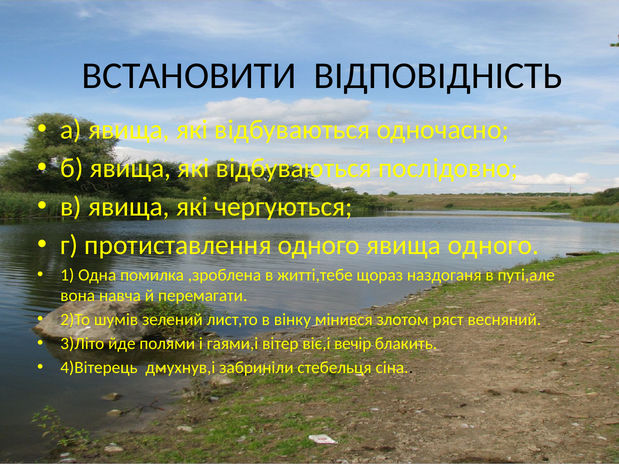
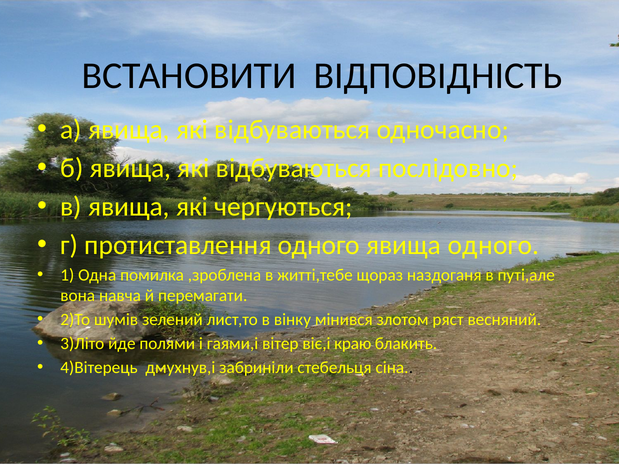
вечір: вечір -> краю
